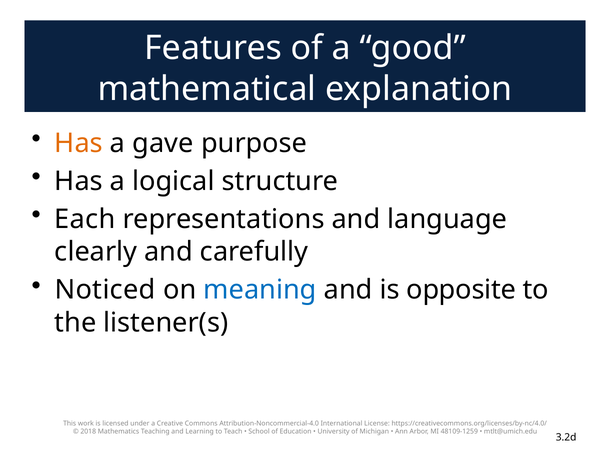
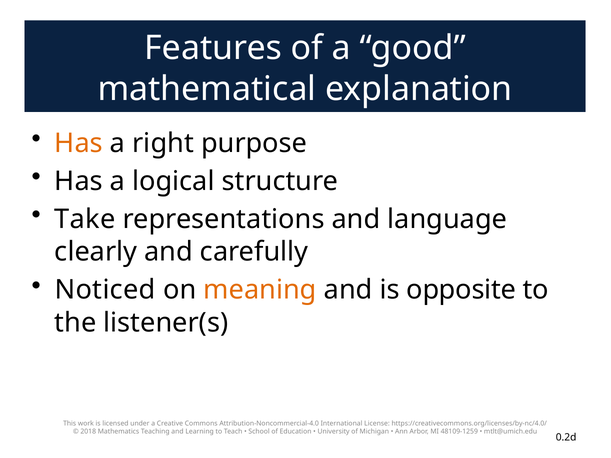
gave: gave -> right
Each: Each -> Take
meaning colour: blue -> orange
3.2d: 3.2d -> 0.2d
